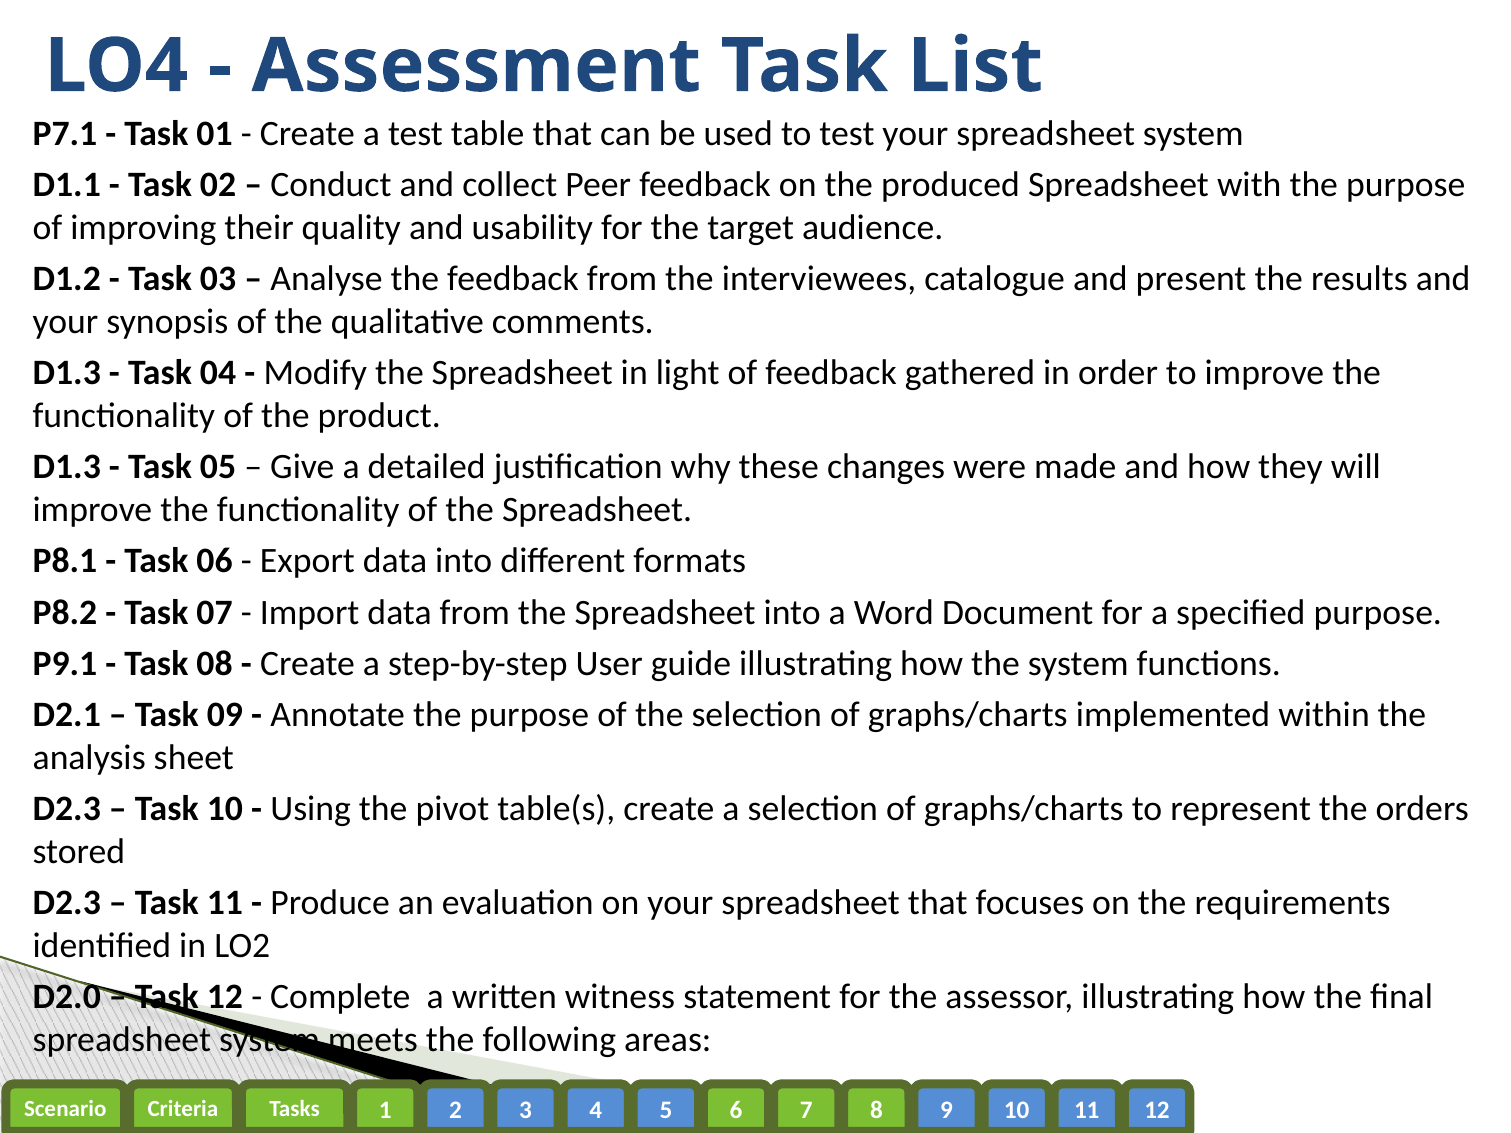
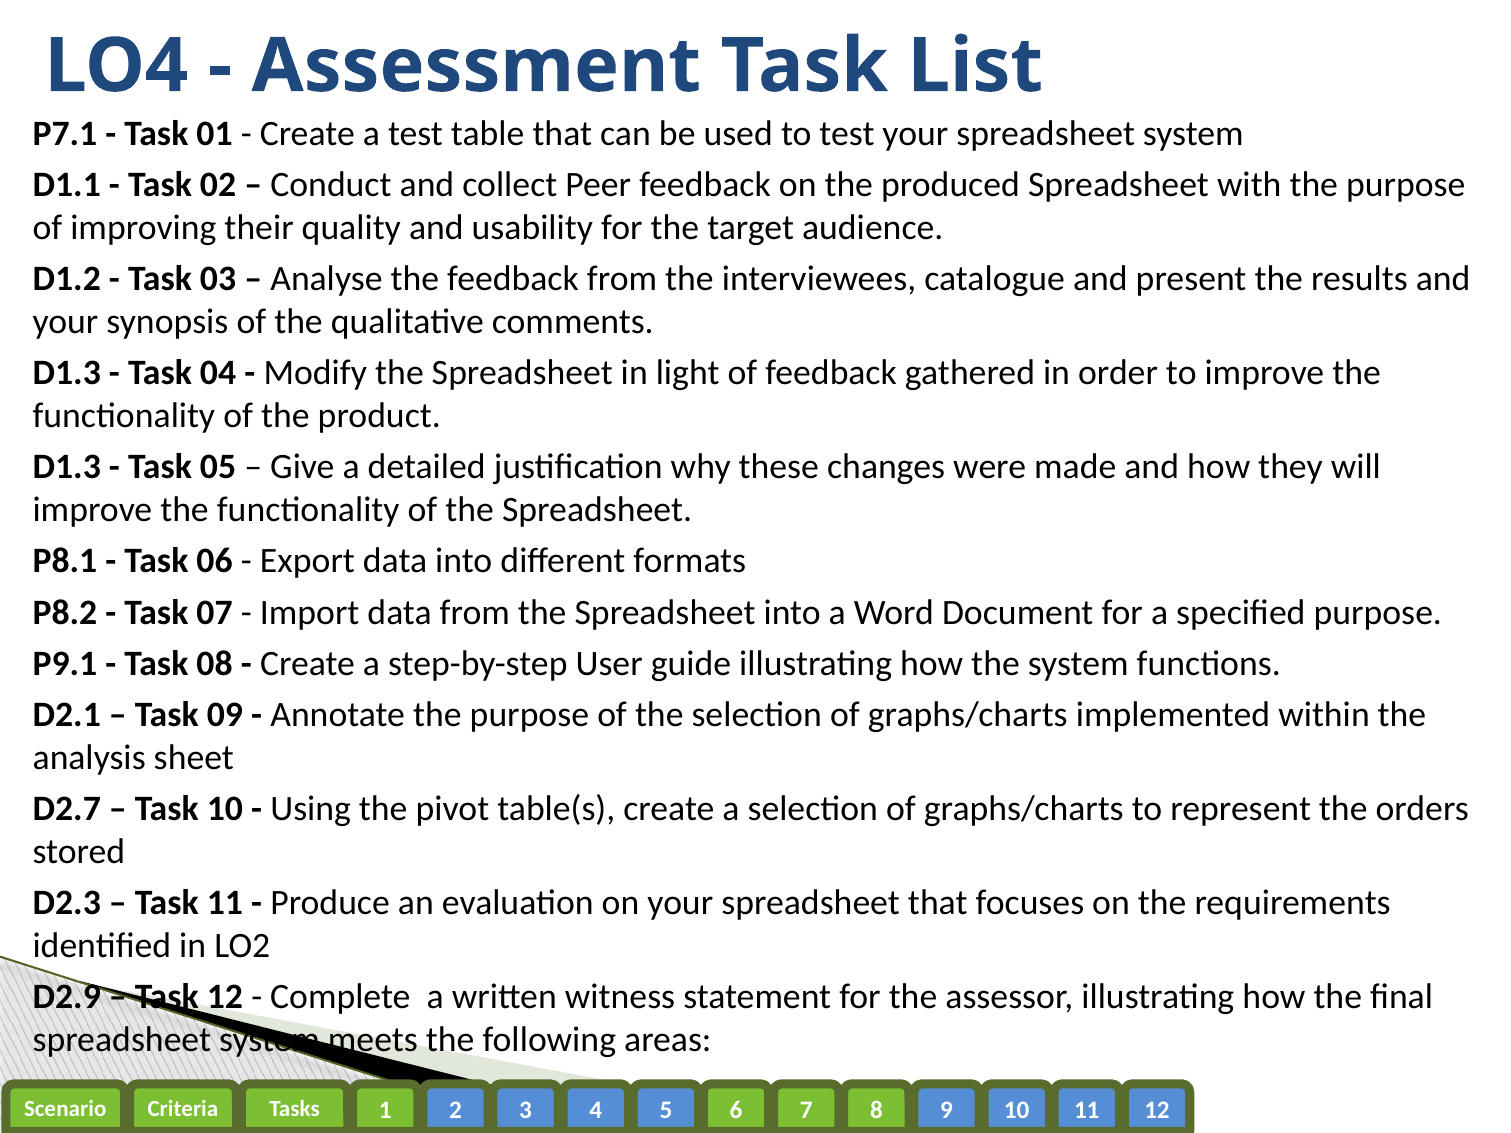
D2.3 at (67, 809): D2.3 -> D2.7
D2.0: D2.0 -> D2.9
